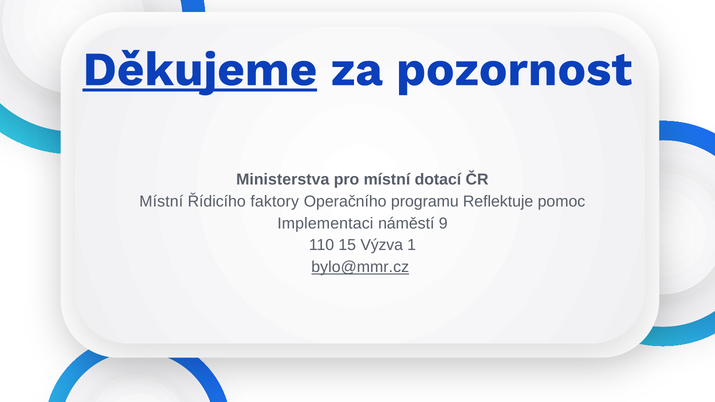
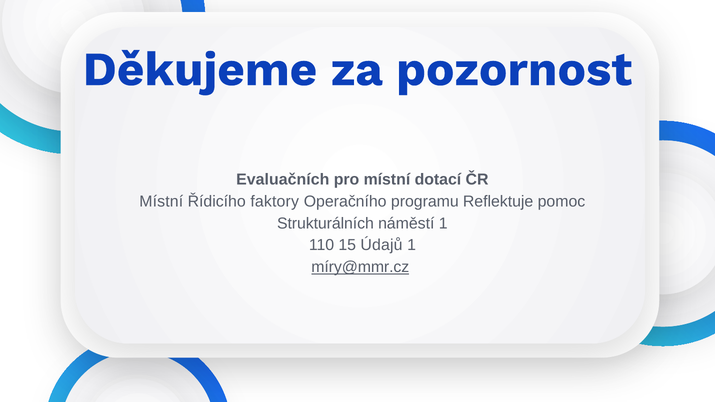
Děkujeme underline: present -> none
Ministerstva: Ministerstva -> Evaluačních
Implementaci: Implementaci -> Strukturálních
náměstí 9: 9 -> 1
Výzva: Výzva -> Údajů
bylo@mmr.cz: bylo@mmr.cz -> míry@mmr.cz
